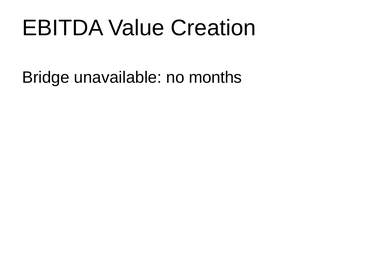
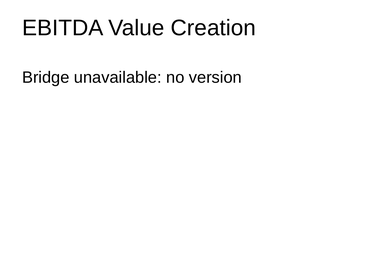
months: months -> version
